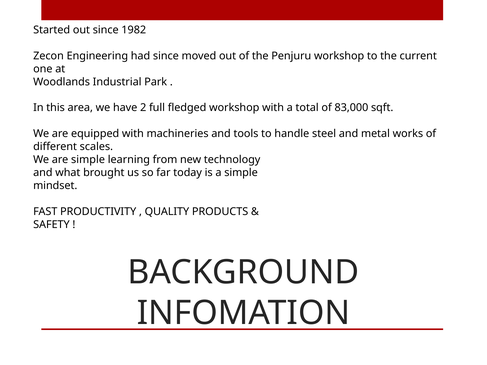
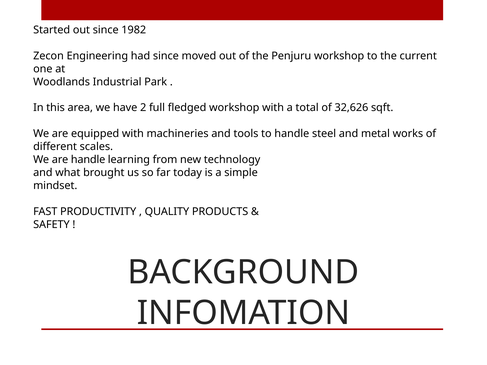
83,000: 83,000 -> 32,626
are simple: simple -> handle
